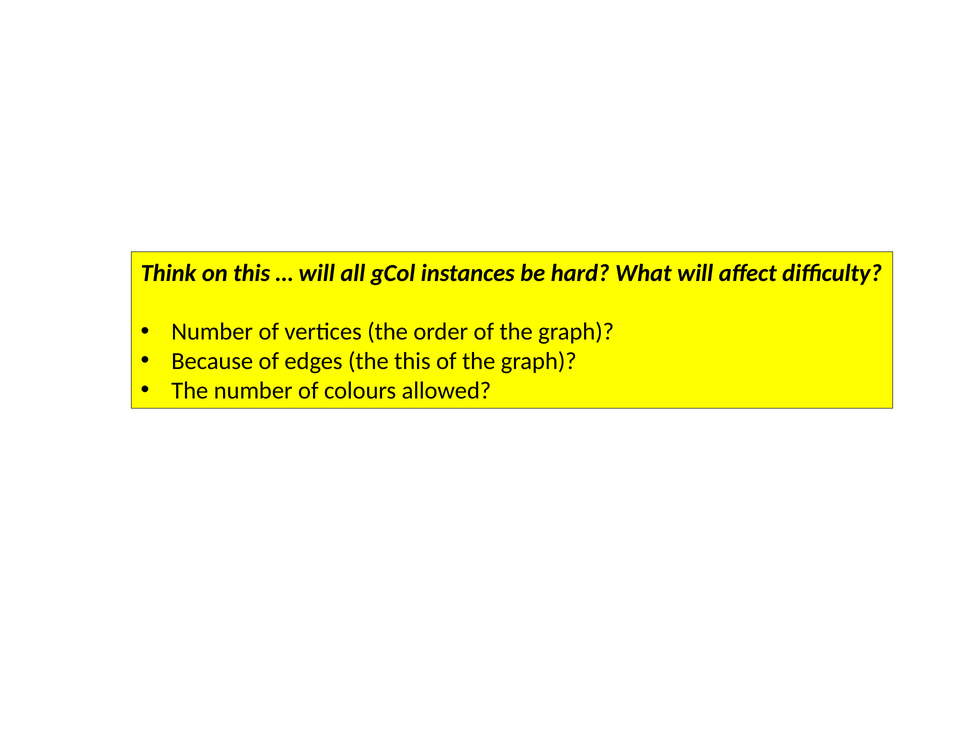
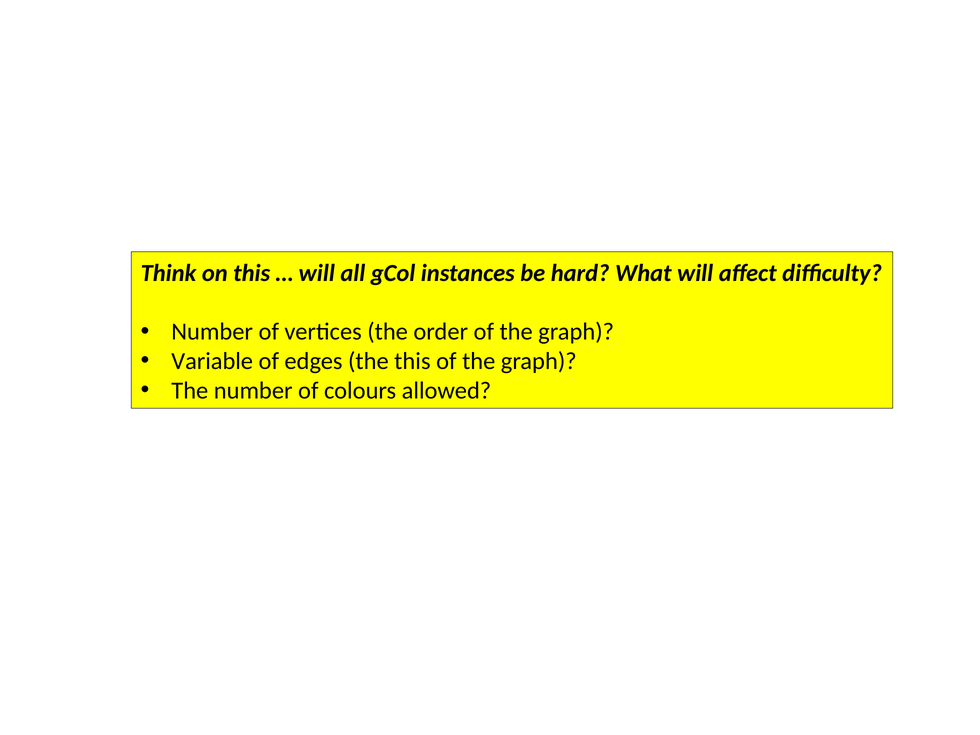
Because: Because -> Variable
